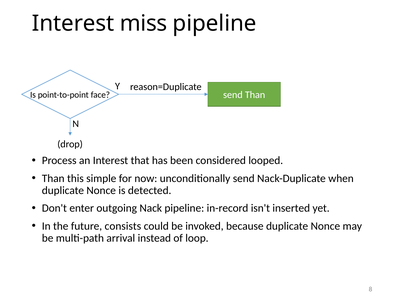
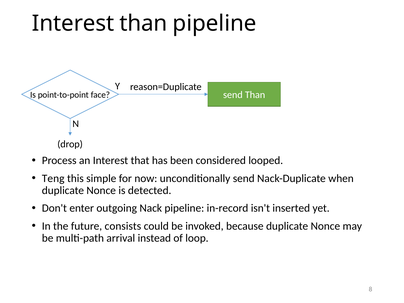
Interest miss: miss -> than
Than at (53, 178): Than -> Teng
